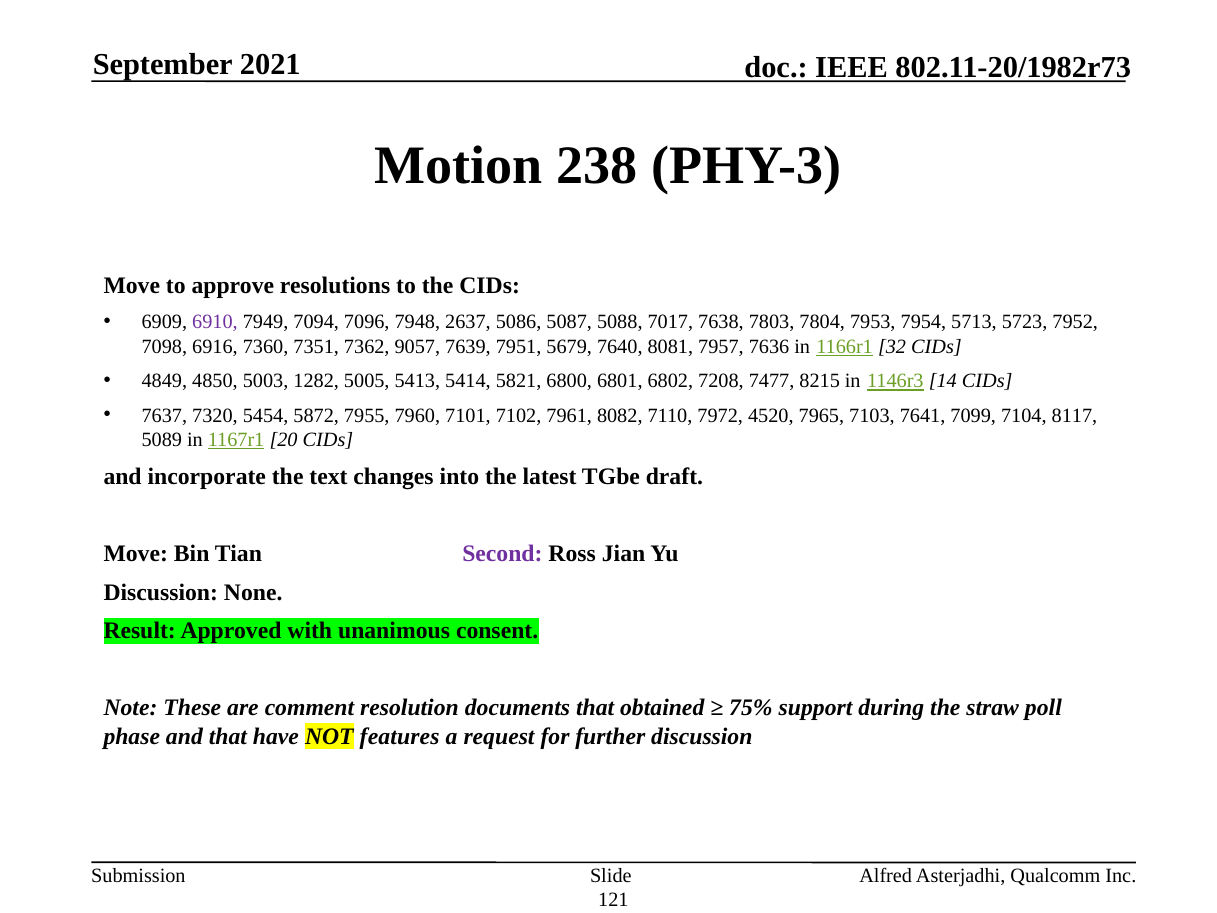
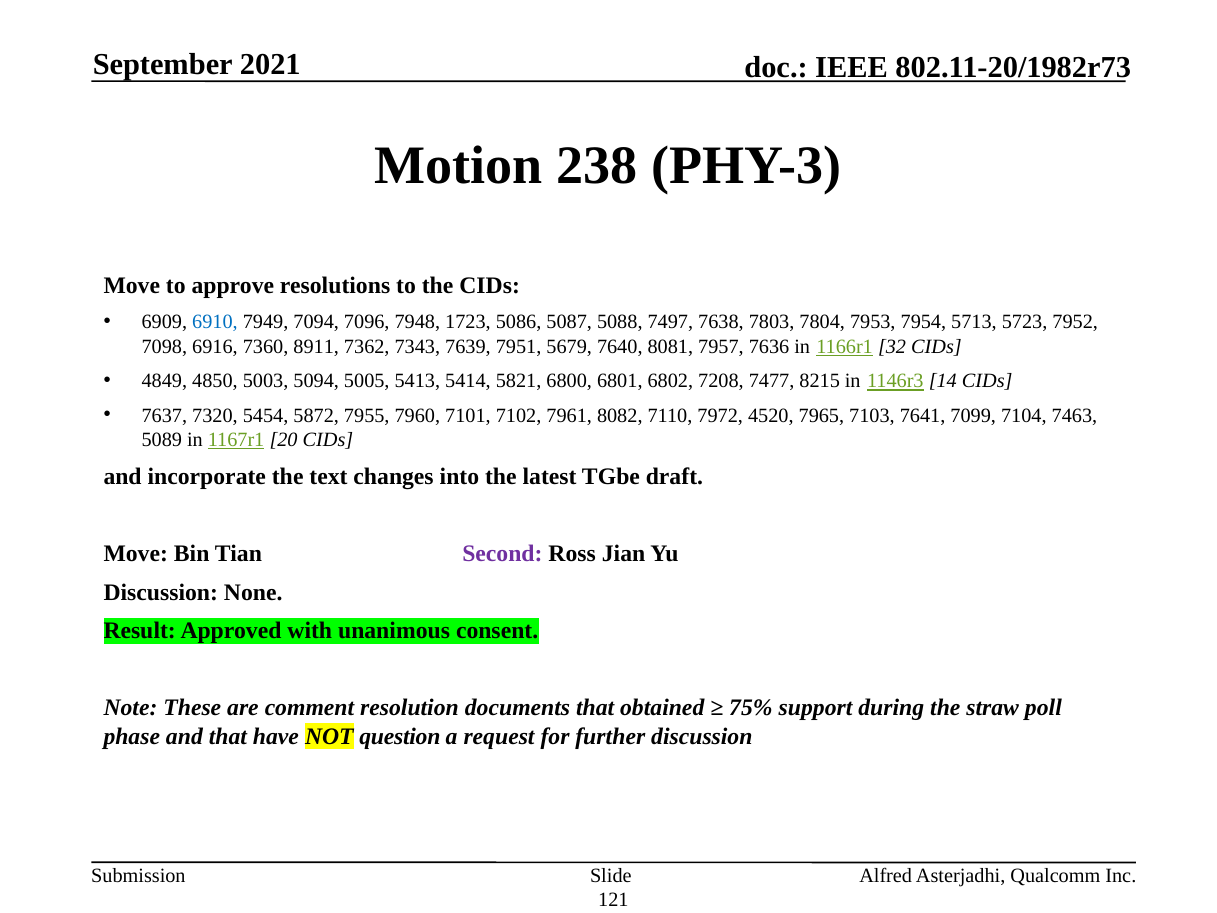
6910 colour: purple -> blue
2637: 2637 -> 1723
7017: 7017 -> 7497
7351: 7351 -> 8911
9057: 9057 -> 7343
1282: 1282 -> 5094
8117: 8117 -> 7463
features: features -> question
